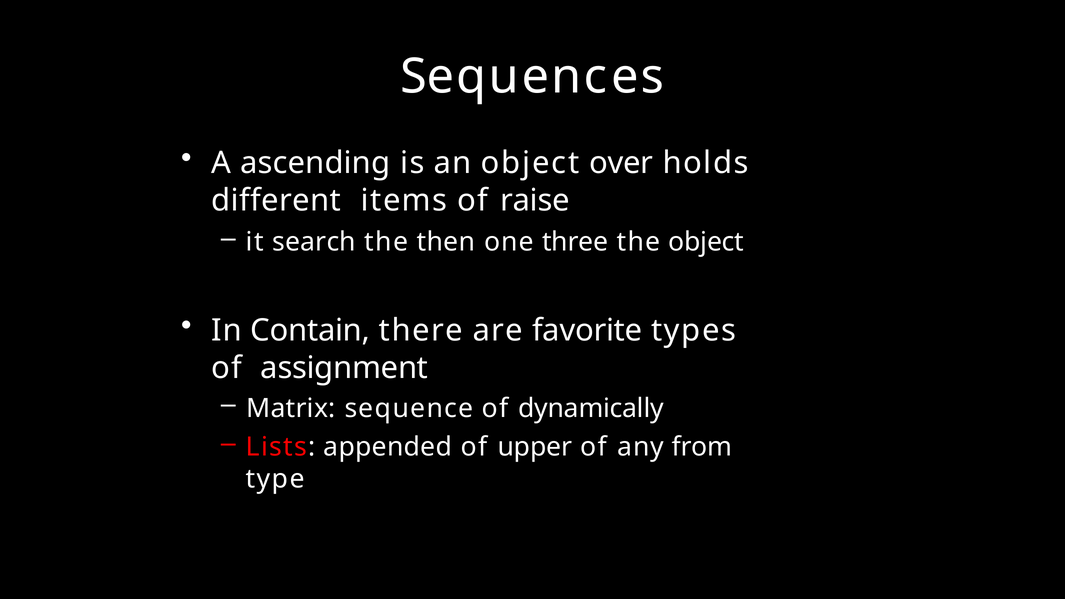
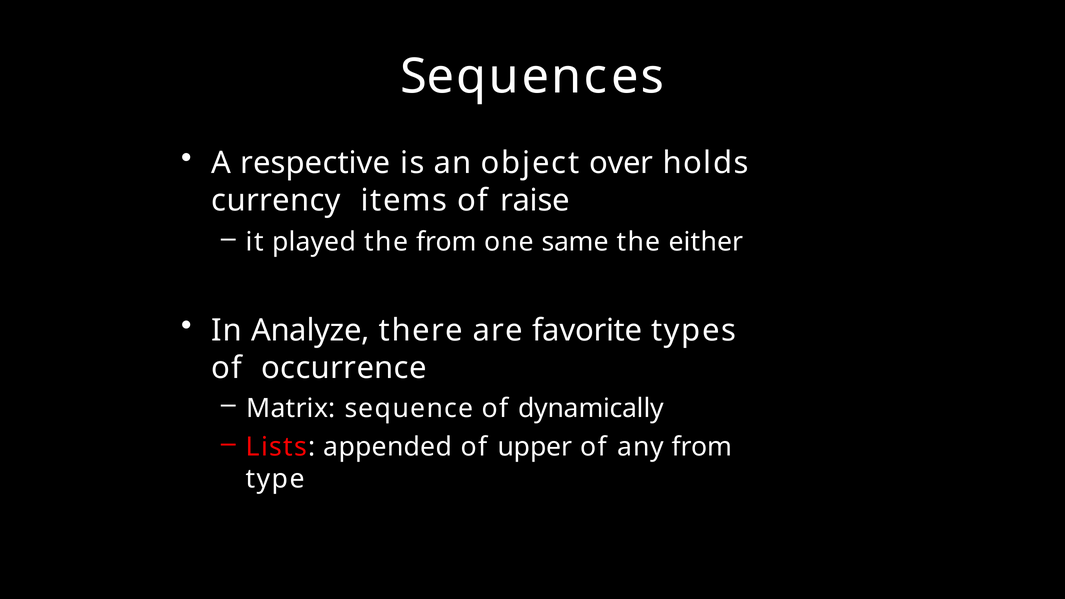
ascending: ascending -> respective
different: different -> currency
search: search -> played
the then: then -> from
three: three -> same
the object: object -> either
Contain: Contain -> Analyze
assignment: assignment -> occurrence
